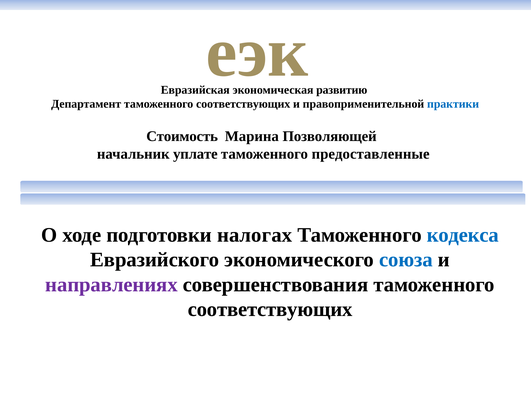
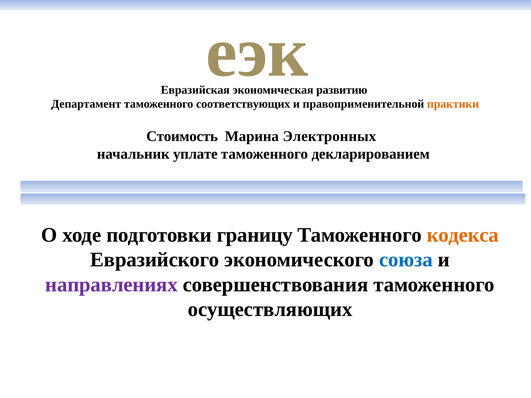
практики colour: blue -> orange
Позволяющей: Позволяющей -> Электронных
предоставленные: предоставленные -> декларированием
налогах: налогах -> границу
кодекса colour: blue -> orange
соответствующих at (270, 310): соответствующих -> осуществляющих
